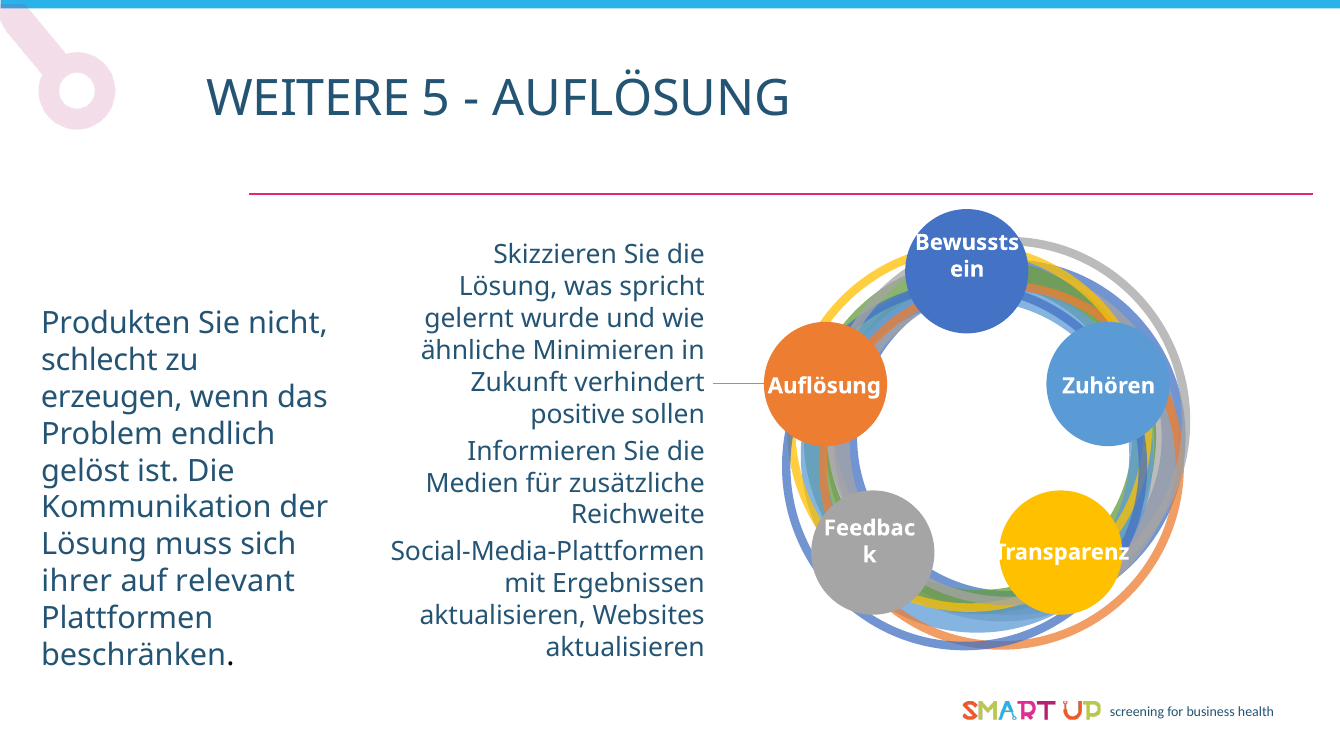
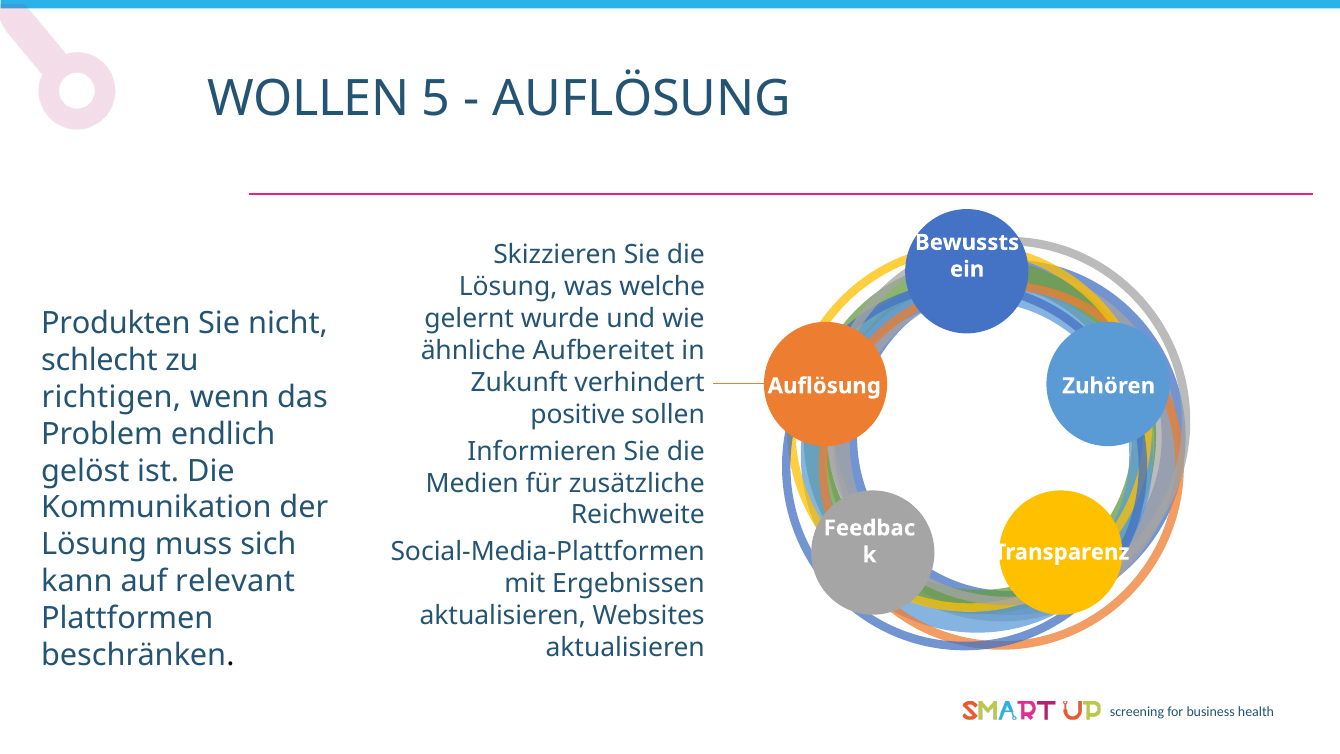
WEITERE: WEITERE -> WOLLEN
spricht: spricht -> welche
Minimieren: Minimieren -> Aufbereitet
erzeugen: erzeugen -> richtigen
ihrer: ihrer -> kann
